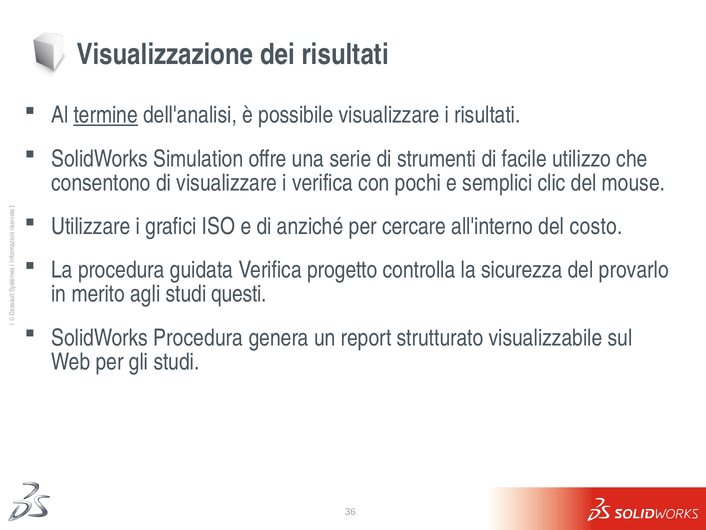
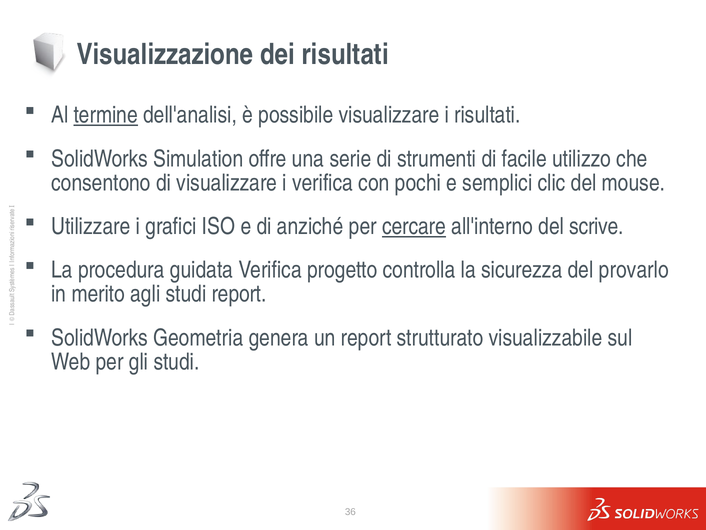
cercare underline: none -> present
costo: costo -> scrive
studi questi: questi -> report
SolidWorks Procedura: Procedura -> Geometria
